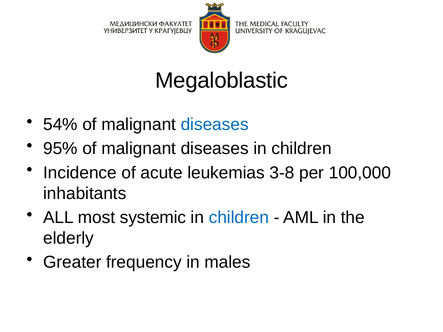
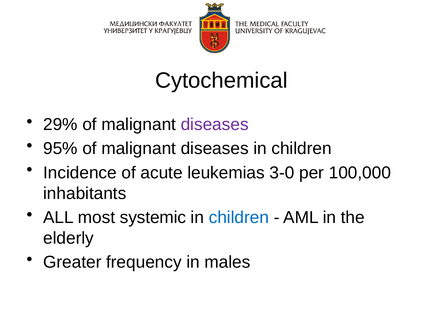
Megaloblastic: Megaloblastic -> Cytochemical
54%: 54% -> 29%
diseases at (215, 125) colour: blue -> purple
3-8: 3-8 -> 3-0
